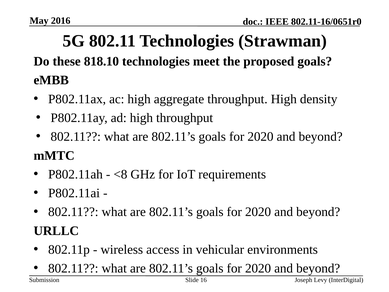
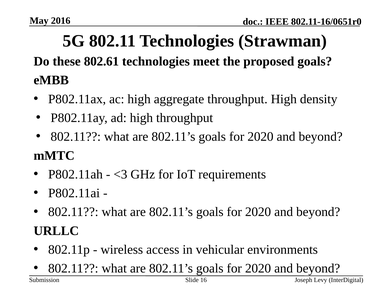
818.10: 818.10 -> 802.61
<8: <8 -> <3
